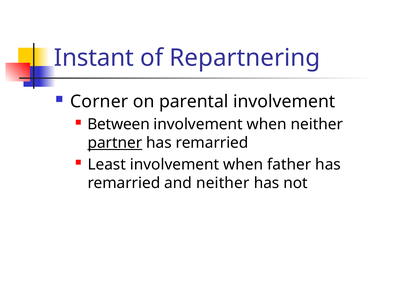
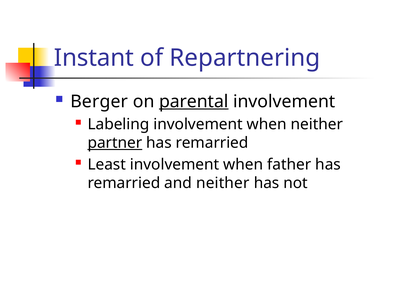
Corner: Corner -> Berger
parental underline: none -> present
Between: Between -> Labeling
